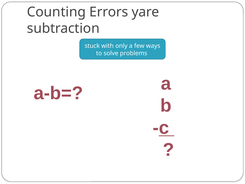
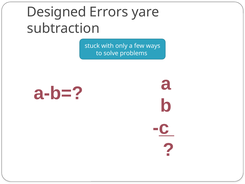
Counting: Counting -> Designed
